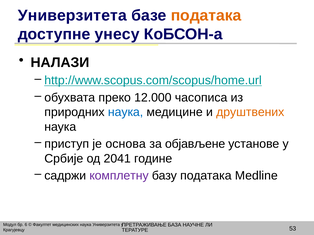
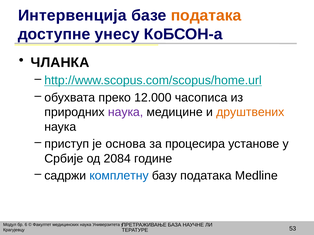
Универзитета at (72, 16): Универзитета -> Интервенција
НАЛАЗИ: НАЛАЗИ -> ЧЛАНКА
наука at (126, 112) colour: blue -> purple
објављене: објављене -> процесира
2041: 2041 -> 2084
комплетну colour: purple -> blue
